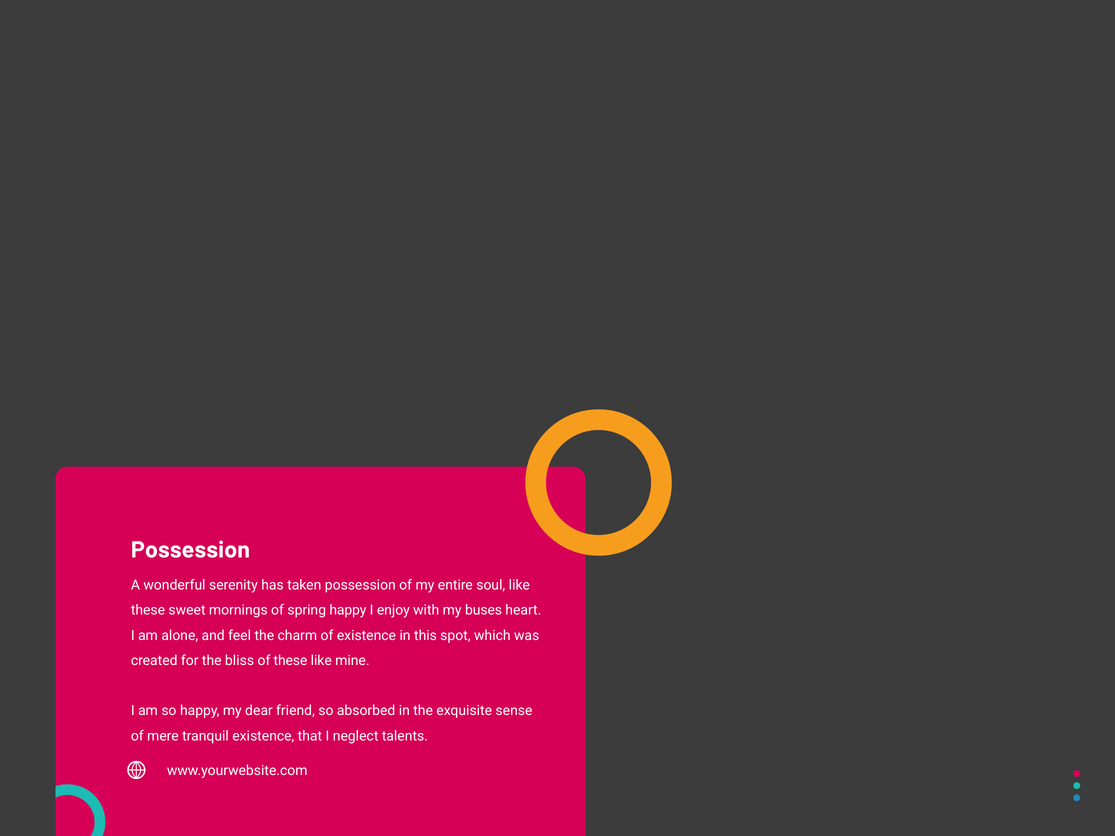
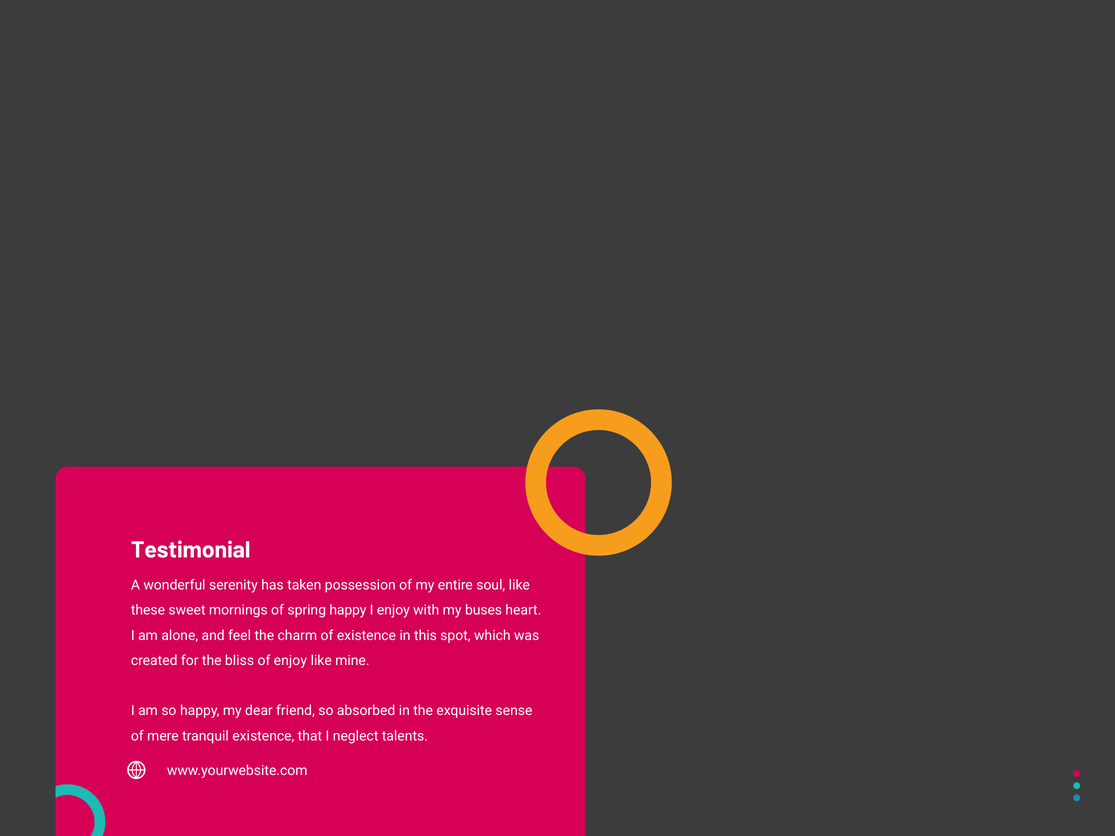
Possession at (191, 550): Possession -> Testimonial
of these: these -> enjoy
